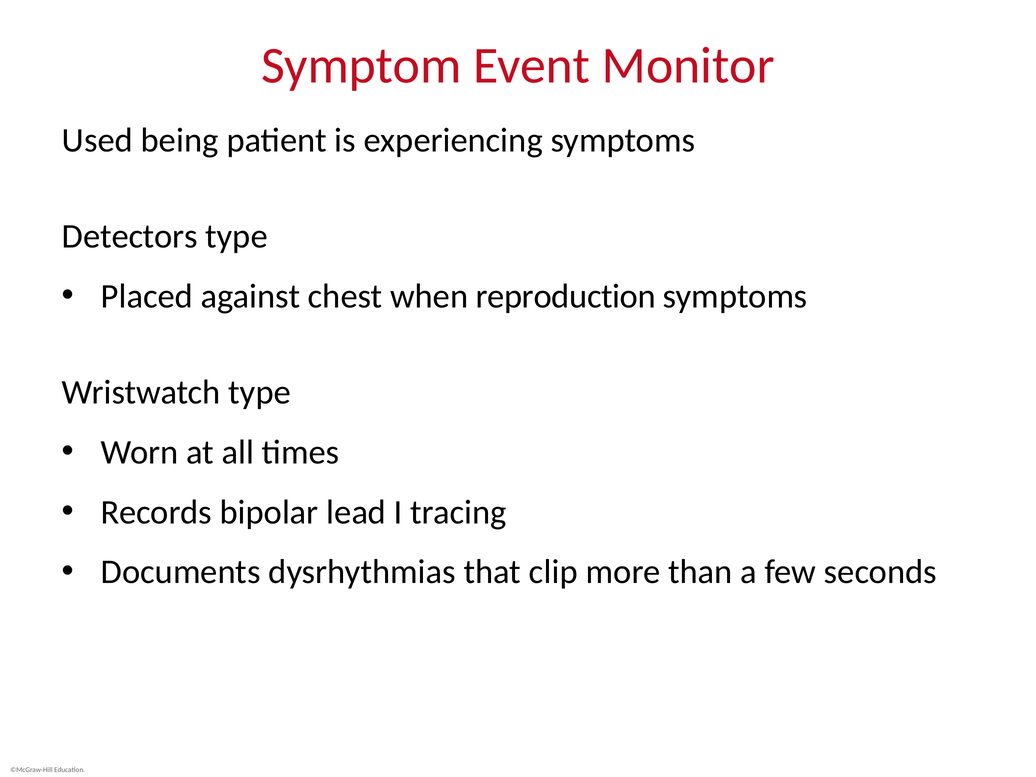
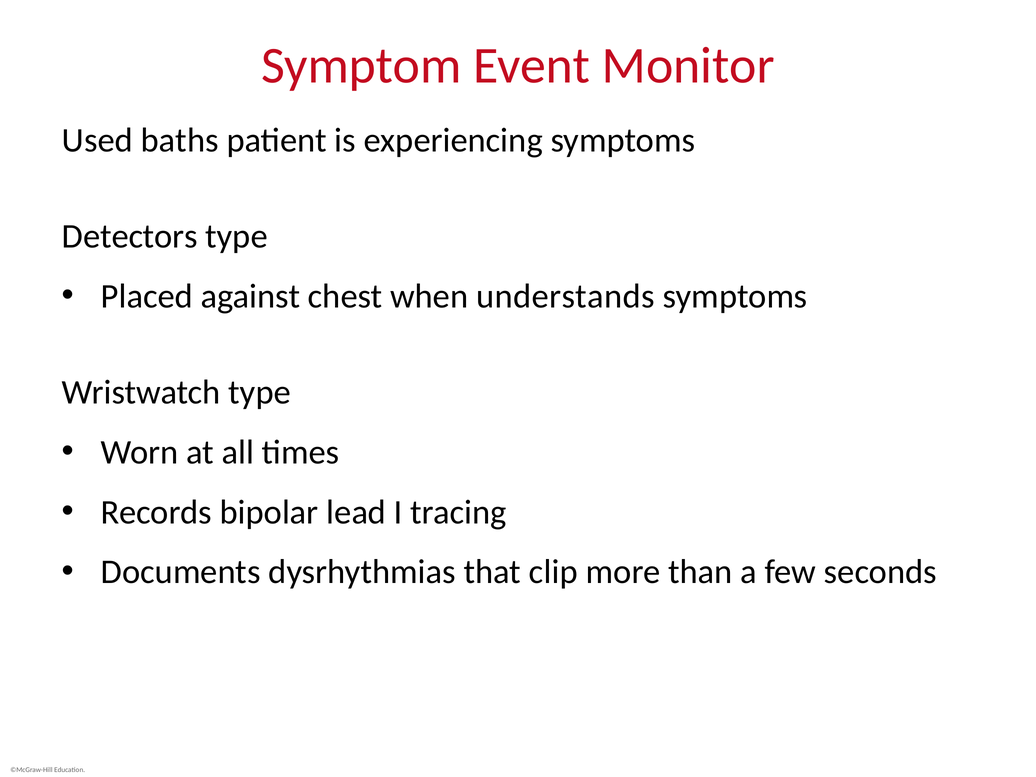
being: being -> baths
reproduction: reproduction -> understands
